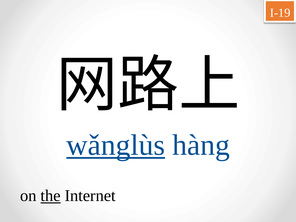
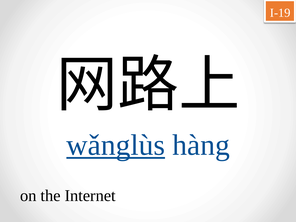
the underline: present -> none
